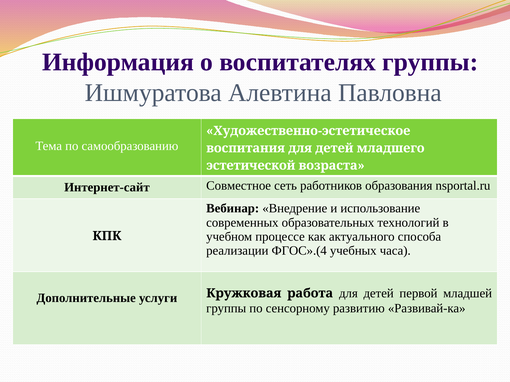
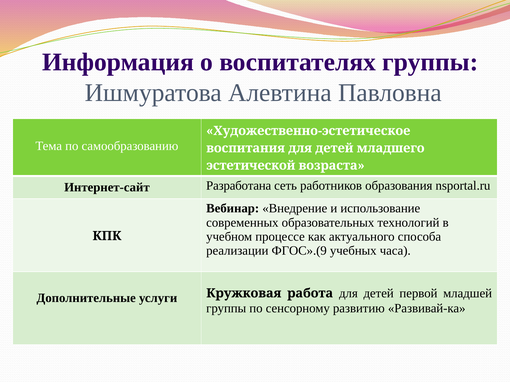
Совместное: Совместное -> Разработана
ФГОС».(4: ФГОС».(4 -> ФГОС».(9
